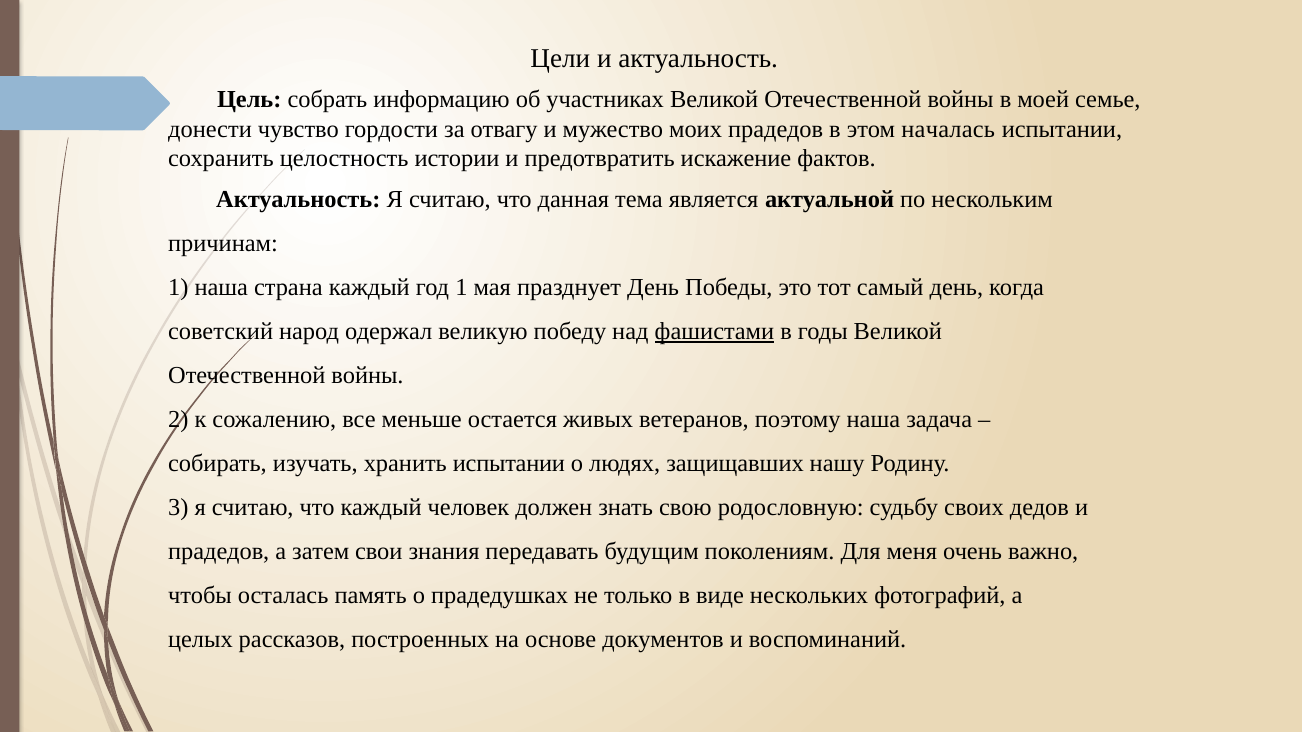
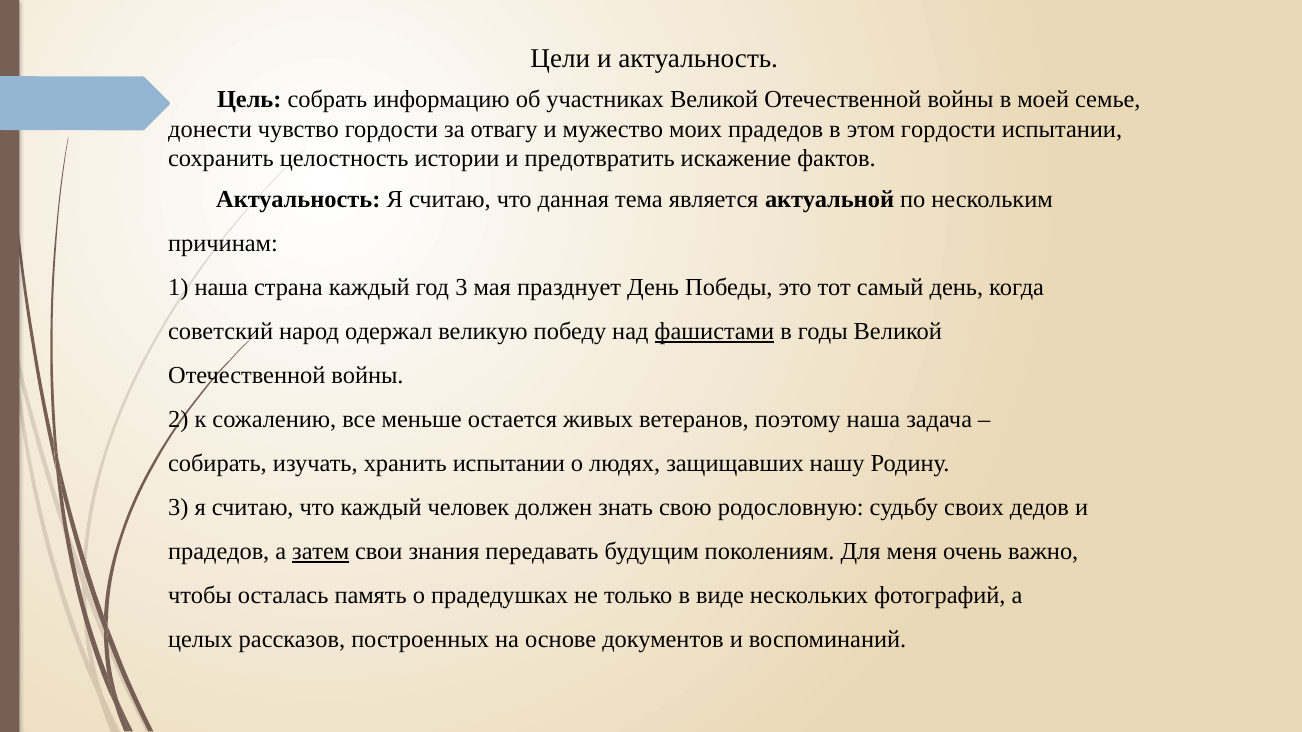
этом началась: началась -> гордости
год 1: 1 -> 3
затем underline: none -> present
